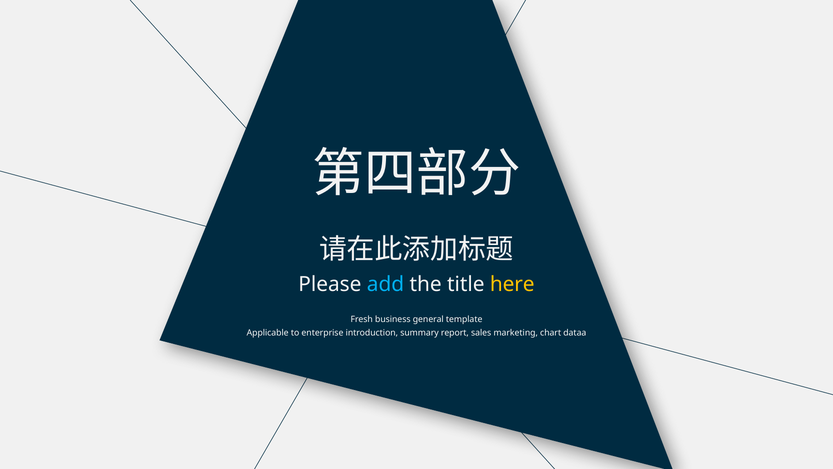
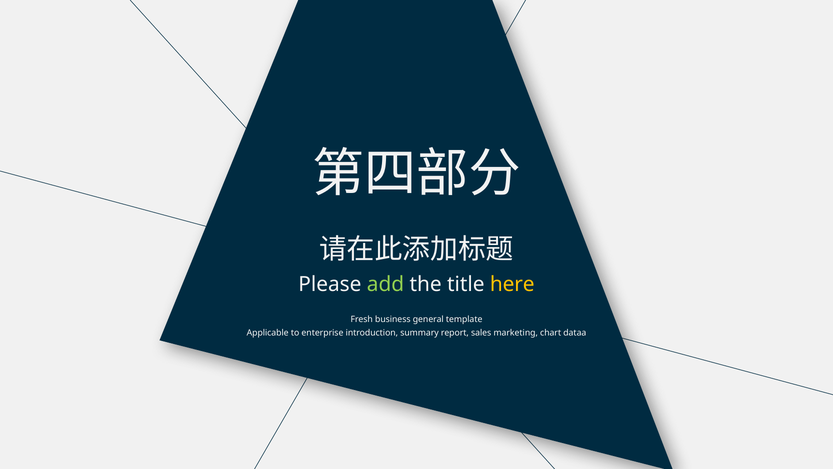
add colour: light blue -> light green
